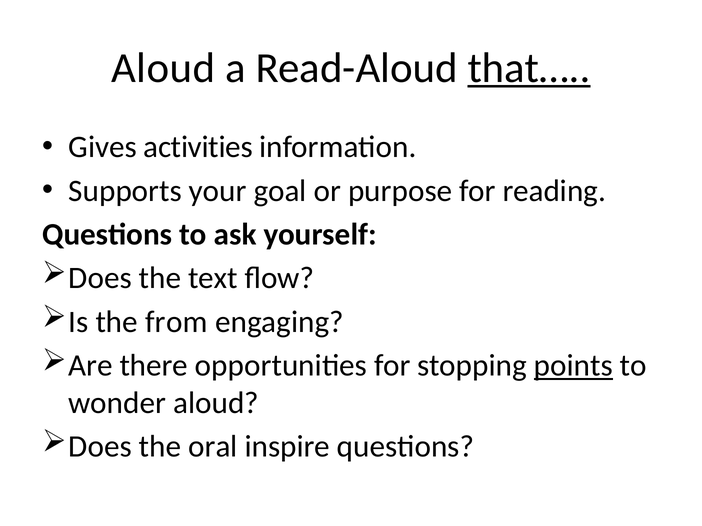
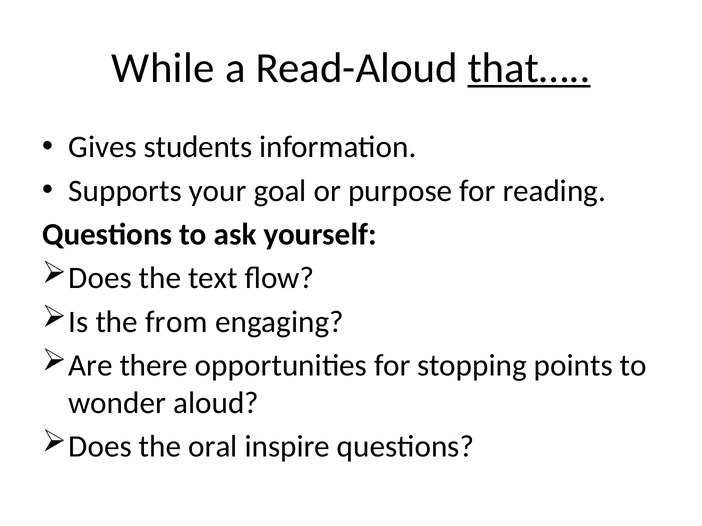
Aloud at (163, 68): Aloud -> While
activities: activities -> students
points underline: present -> none
